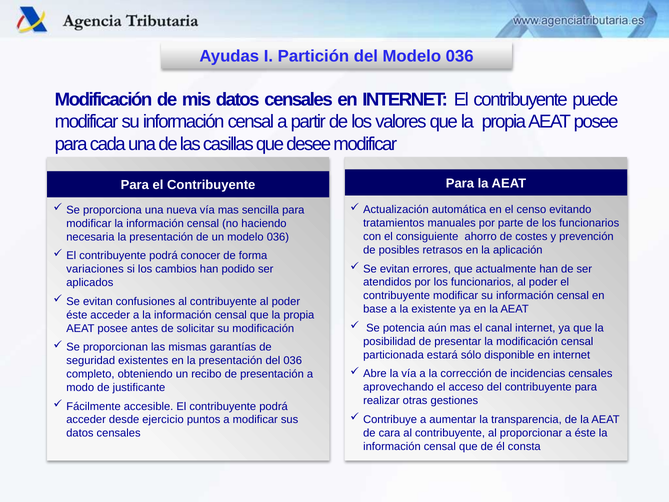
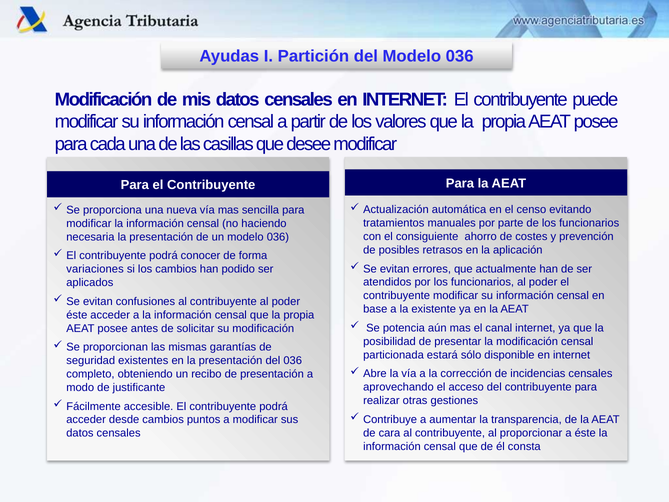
desde ejercicio: ejercicio -> cambios
